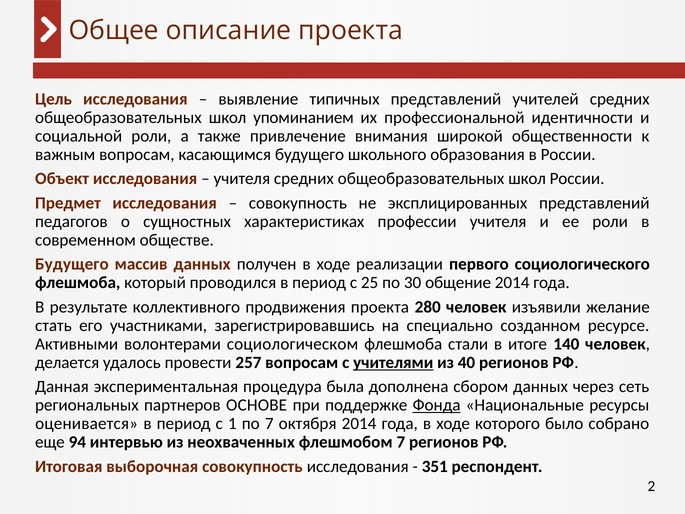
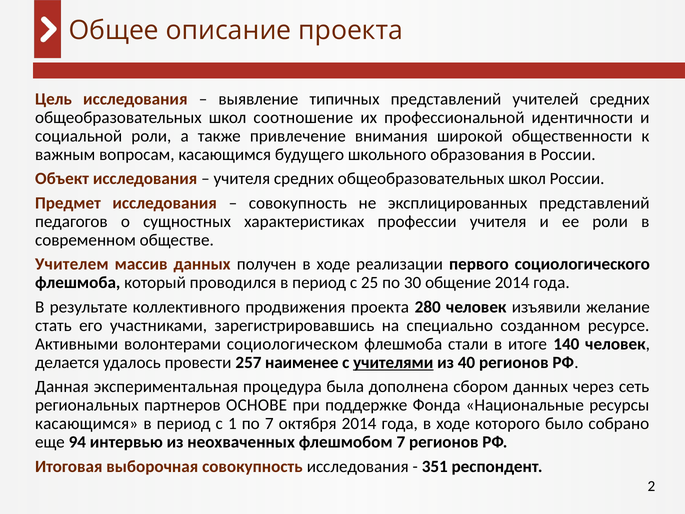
упоминанием: упоминанием -> соотношение
Будущего at (72, 264): Будущего -> Учителем
257 вопросам: вопросам -> наименее
Фонда underline: present -> none
оценивается at (87, 423): оценивается -> касающимся
